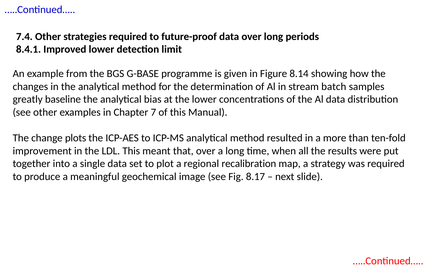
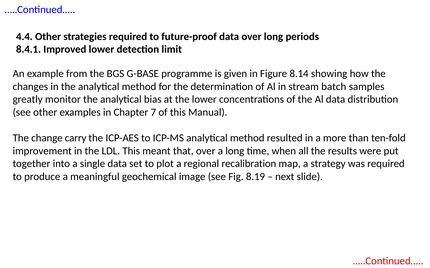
7.4: 7.4 -> 4.4
baseline: baseline -> monitor
plots: plots -> carry
8.17: 8.17 -> 8.19
